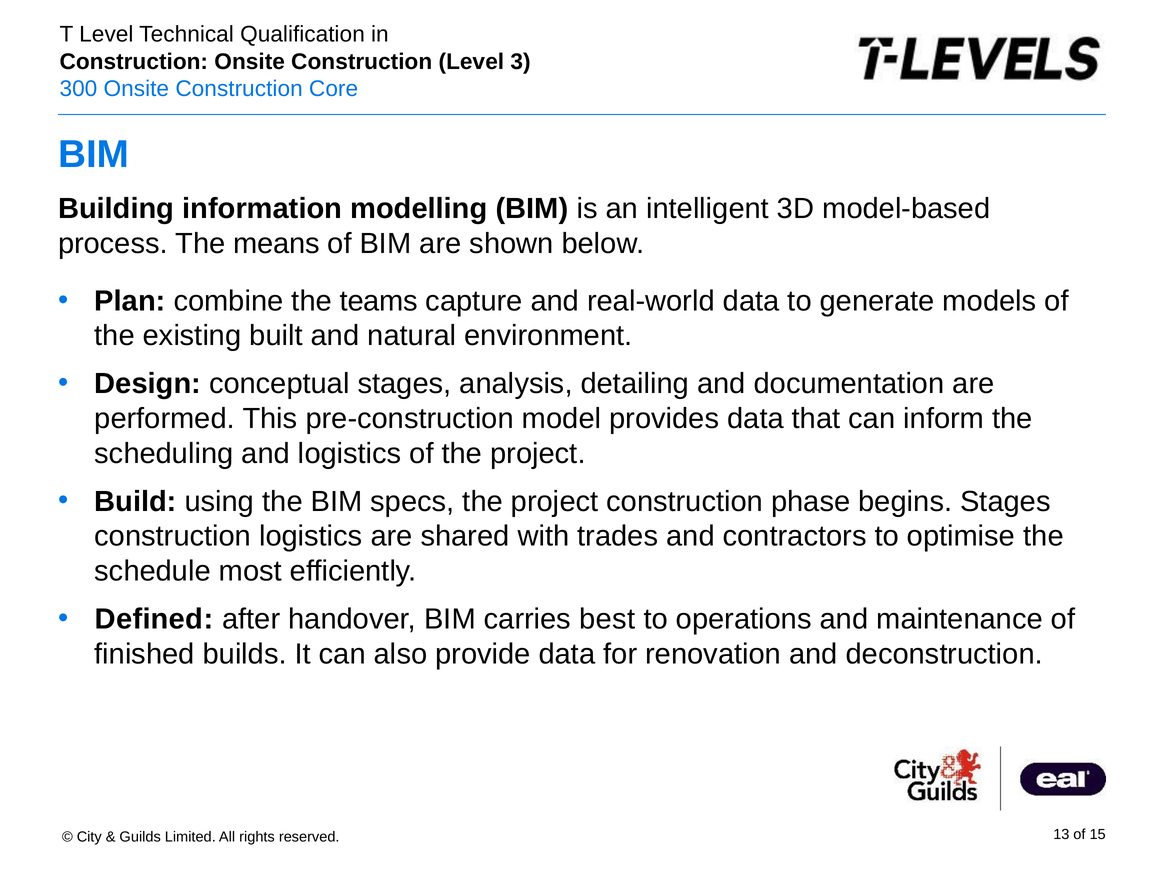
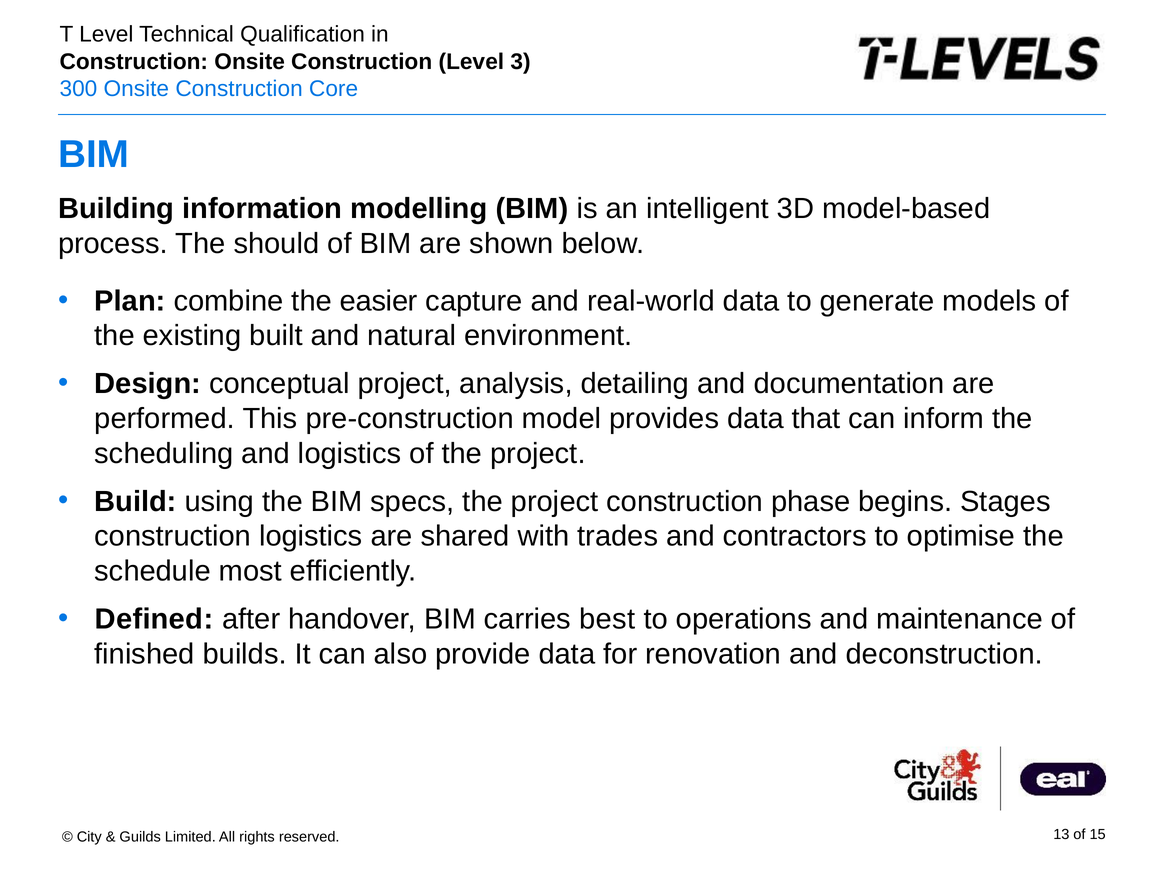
means: means -> should
teams: teams -> easier
conceptual stages: stages -> project
